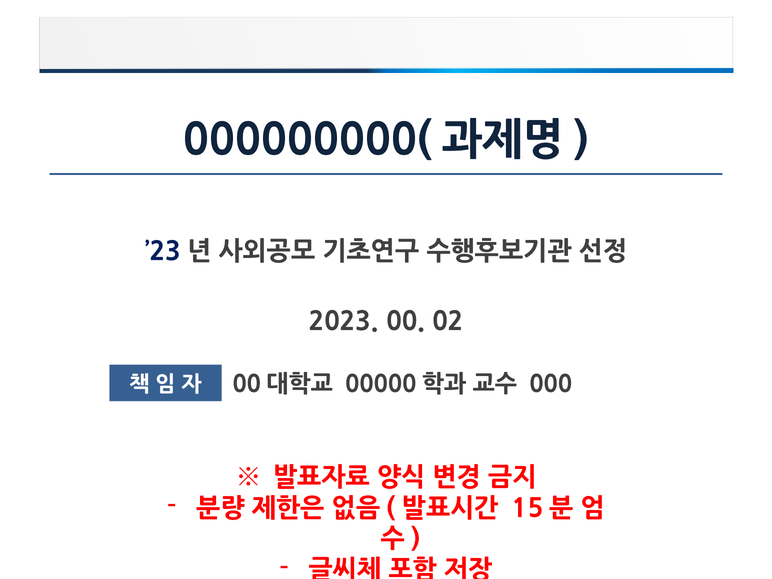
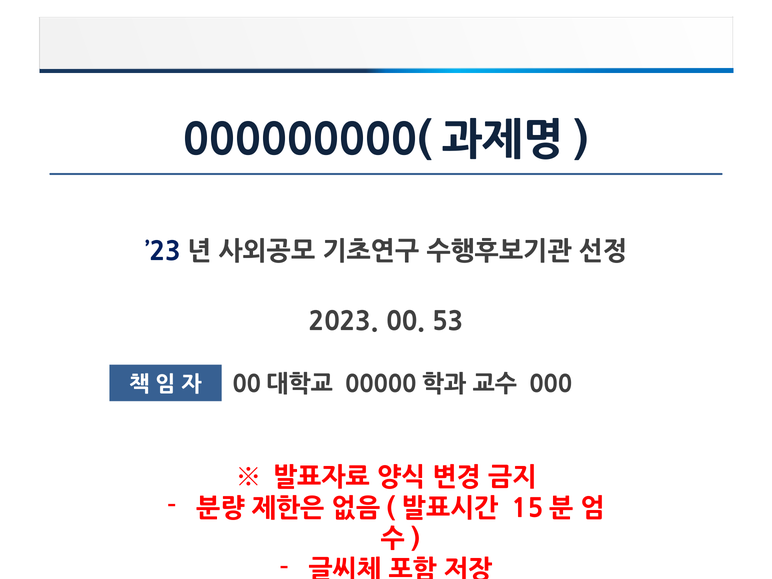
02: 02 -> 53
